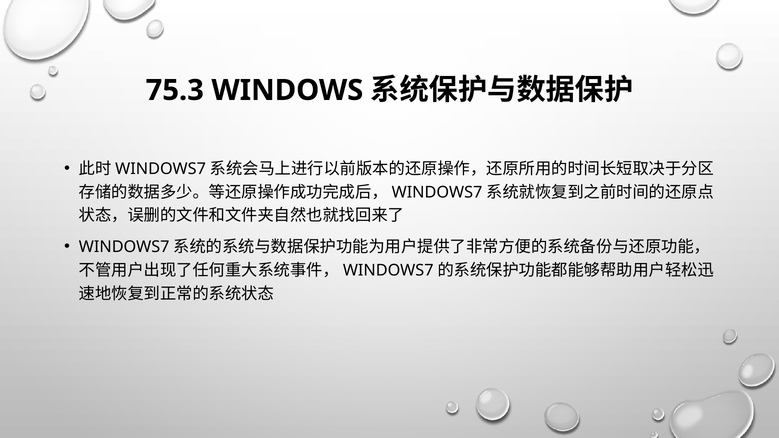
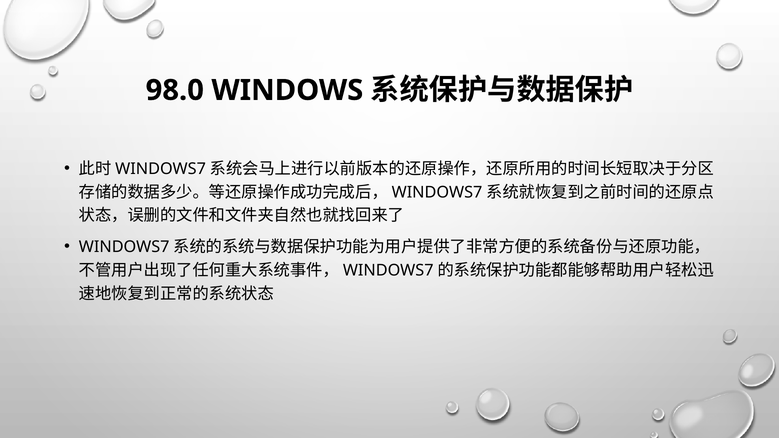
75.3: 75.3 -> 98.0
